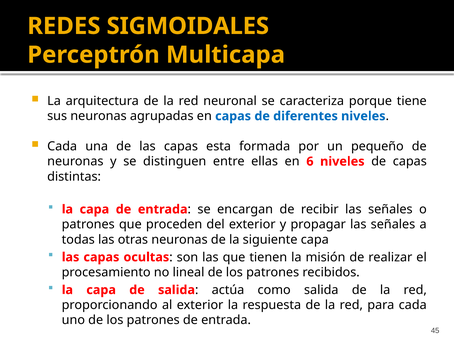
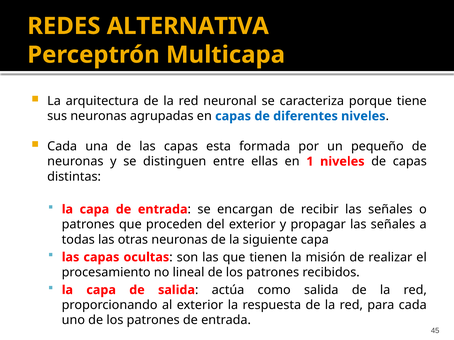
SIGMOIDALES: SIGMOIDALES -> ALTERNATIVA
6: 6 -> 1
